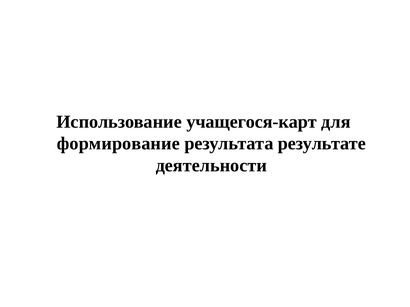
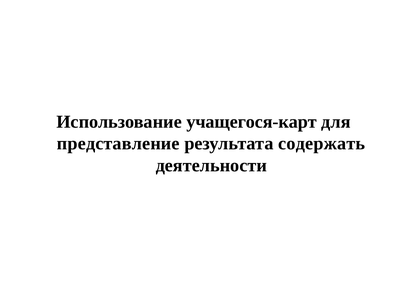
формирование: формирование -> представление
результате: результате -> содержать
